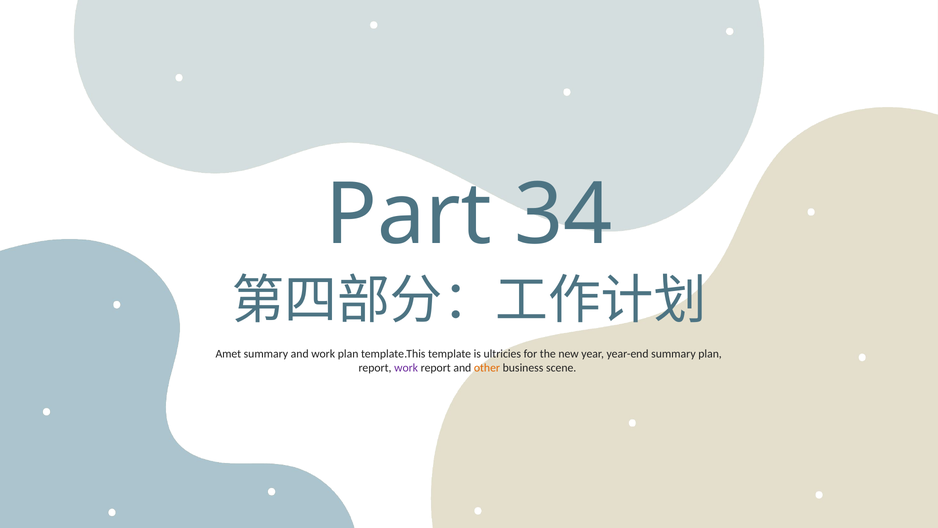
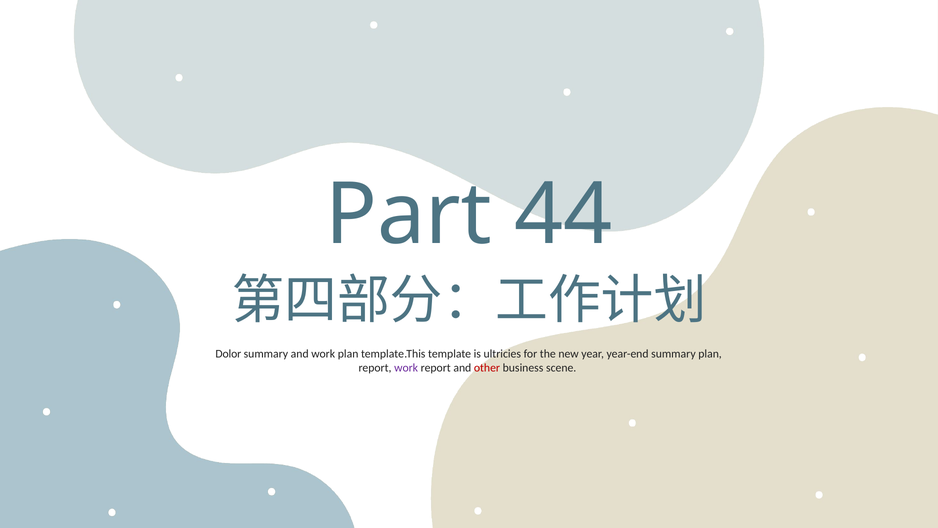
34: 34 -> 44
Amet: Amet -> Dolor
other colour: orange -> red
